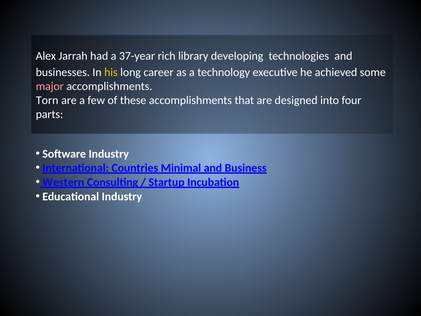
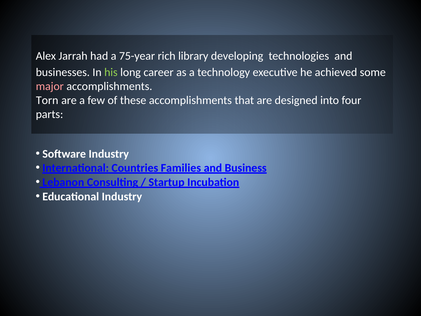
37-year: 37-year -> 75-year
his colour: yellow -> light green
Minimal: Minimal -> Families
Western: Western -> Lebanon
